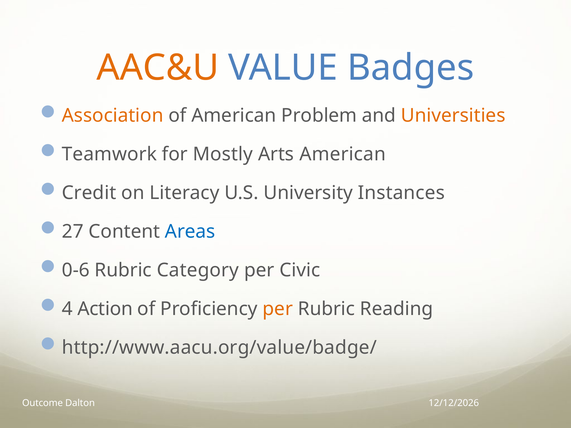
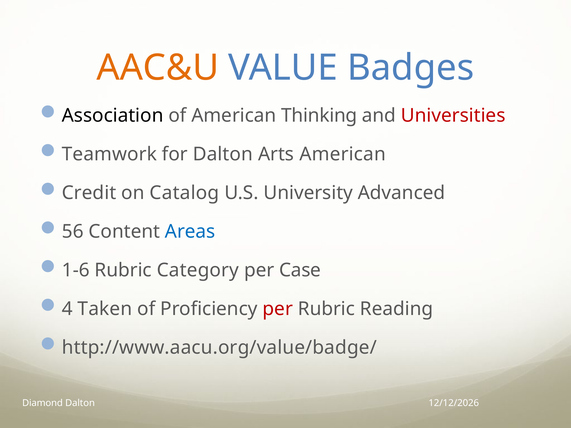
Association colour: orange -> black
Problem: Problem -> Thinking
Universities colour: orange -> red
for Mostly: Mostly -> Dalton
Literacy: Literacy -> Catalog
Instances: Instances -> Advanced
27: 27 -> 56
0-6: 0-6 -> 1-6
Civic: Civic -> Case
Action: Action -> Taken
per at (278, 309) colour: orange -> red
Outcome: Outcome -> Diamond
